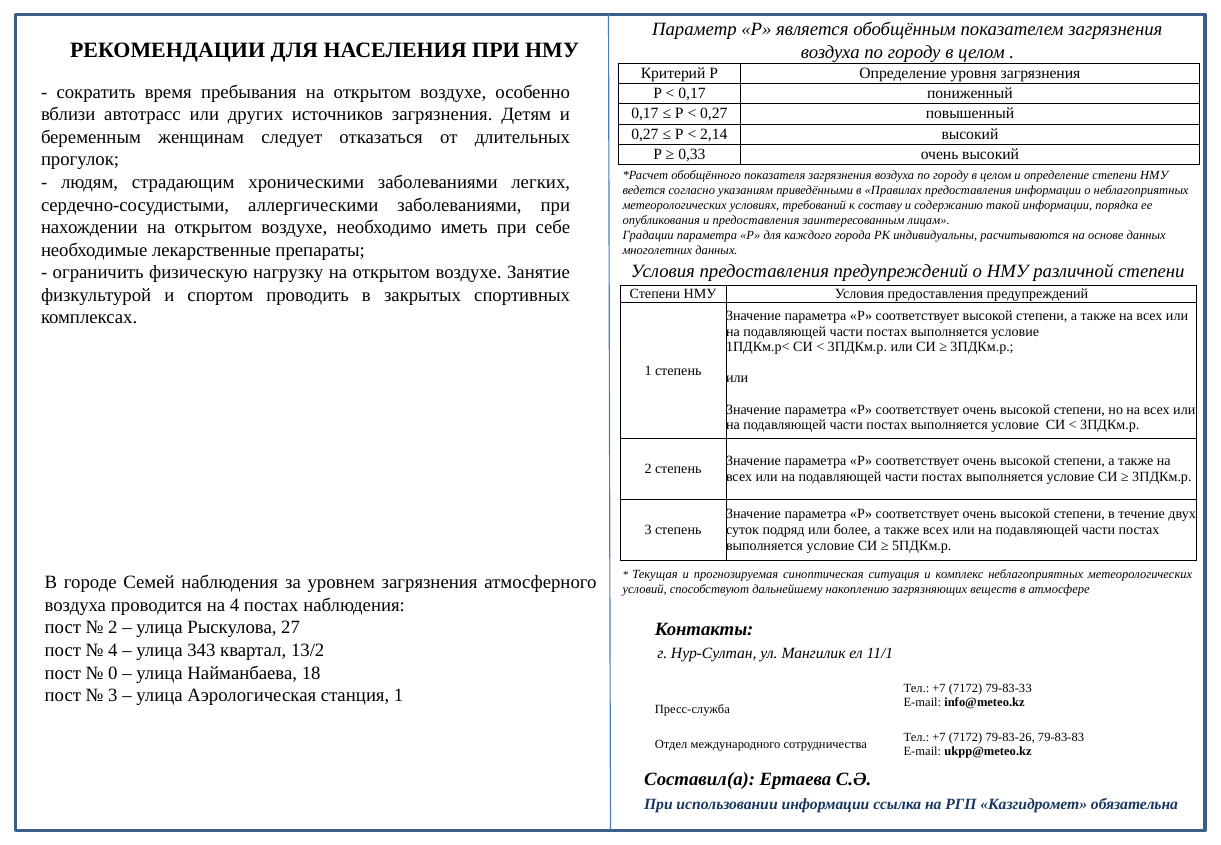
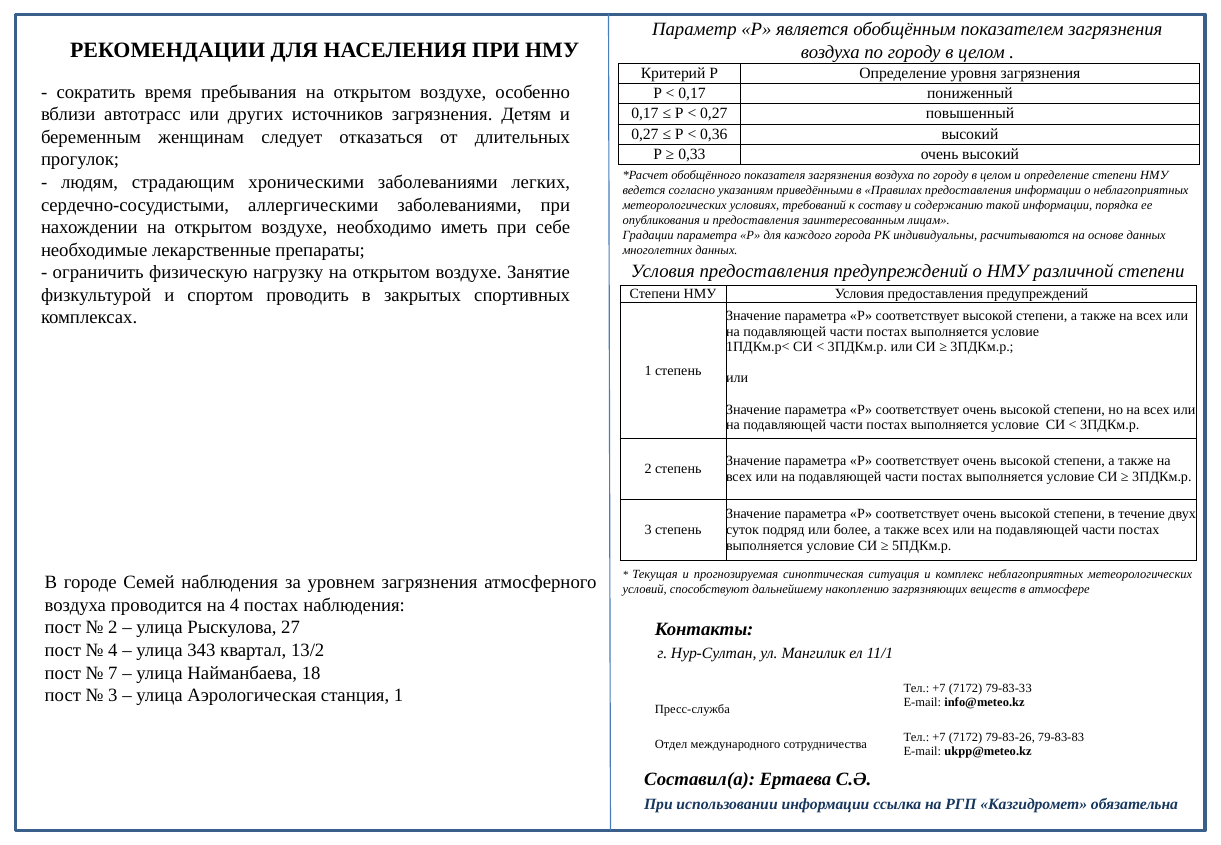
2,14: 2,14 -> 0,36
0: 0 -> 7
